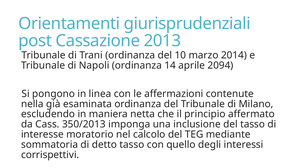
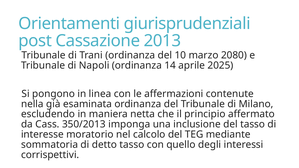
2014: 2014 -> 2080
2094: 2094 -> 2025
